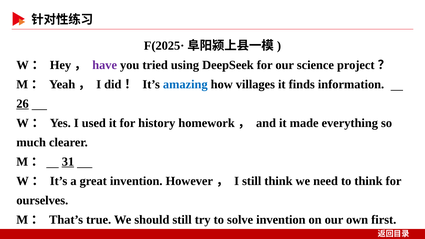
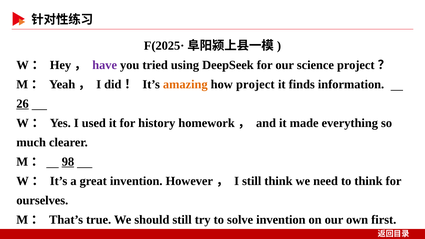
amazing colour: blue -> orange
how villages: villages -> project
31: 31 -> 98
